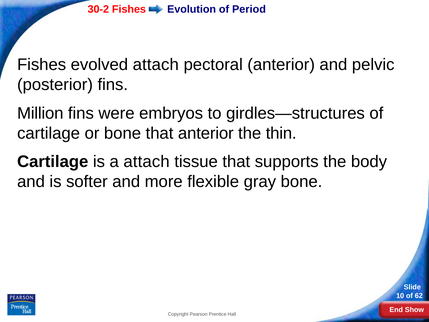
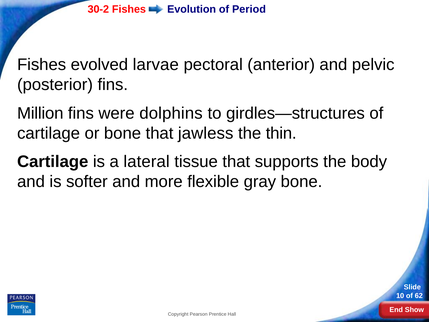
evolved attach: attach -> larvae
embryos: embryos -> dolphins
that anterior: anterior -> jawless
a attach: attach -> lateral
